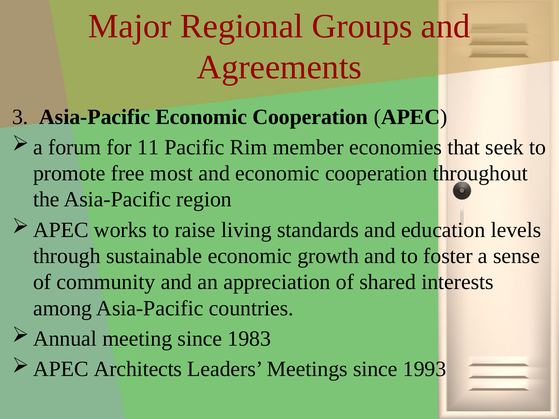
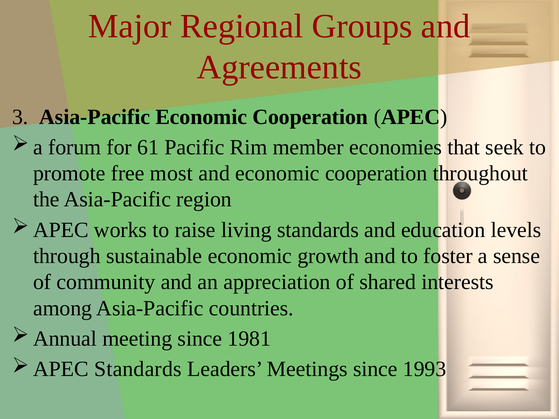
11: 11 -> 61
1983: 1983 -> 1981
Architects at (138, 369): Architects -> Standards
